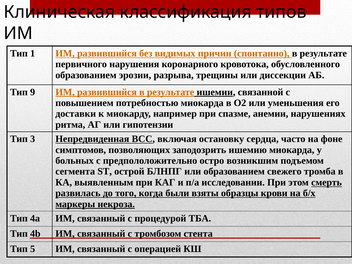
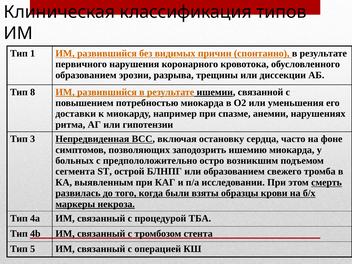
9: 9 -> 8
